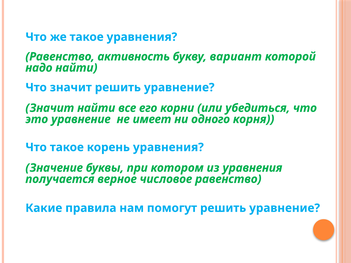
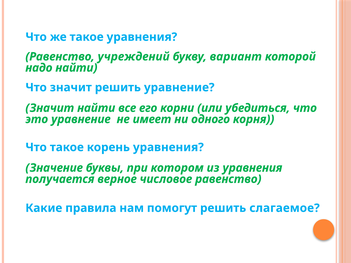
активность: активность -> учреждений
помогут решить уравнение: уравнение -> слагаемое
